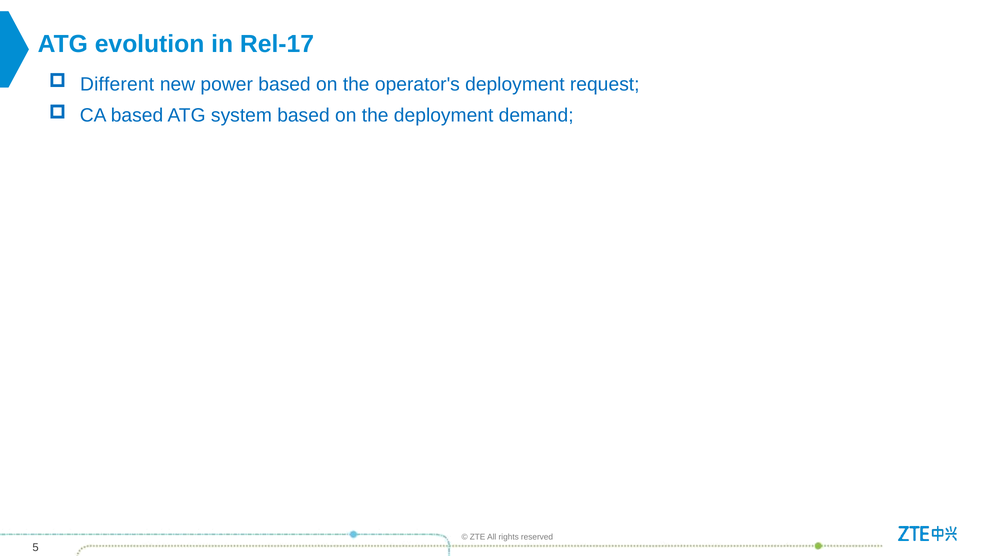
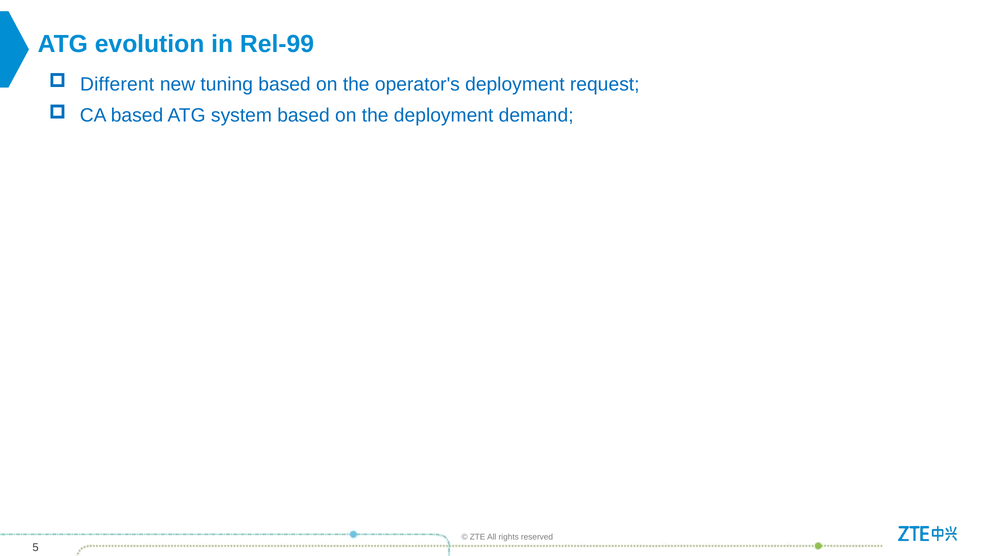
Rel-17: Rel-17 -> Rel-99
power: power -> tuning
